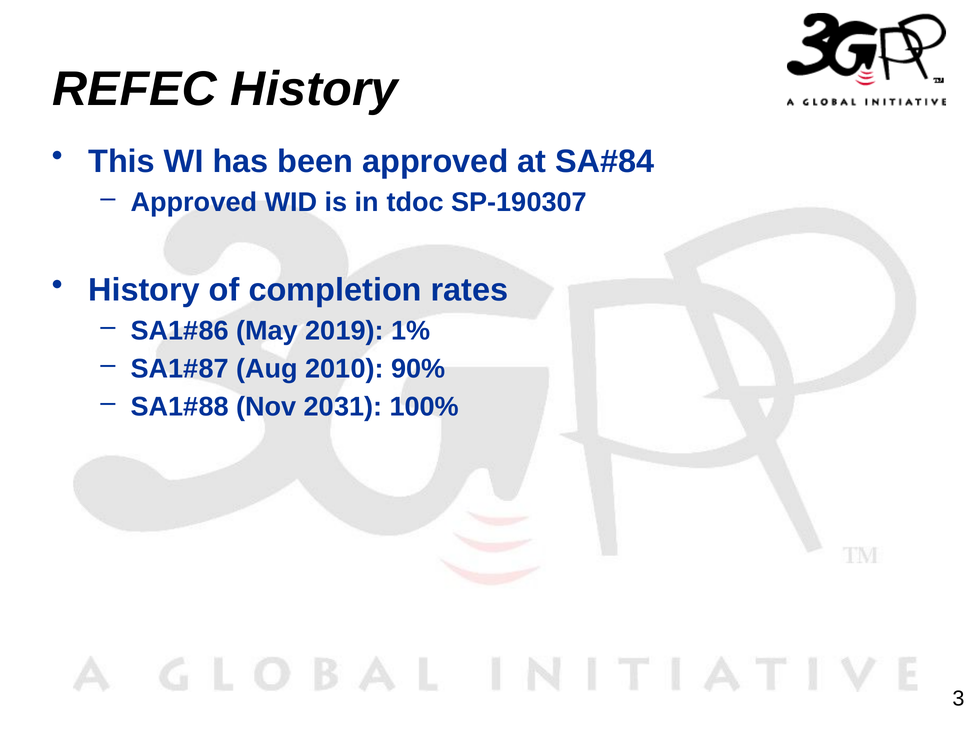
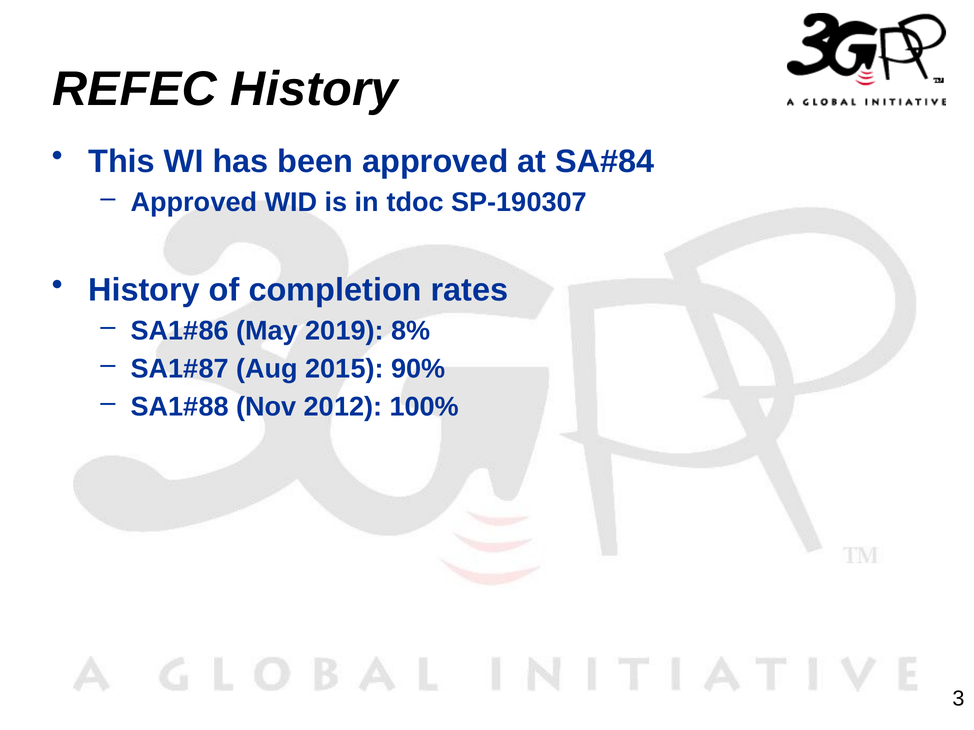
1%: 1% -> 8%
2010: 2010 -> 2015
2031: 2031 -> 2012
